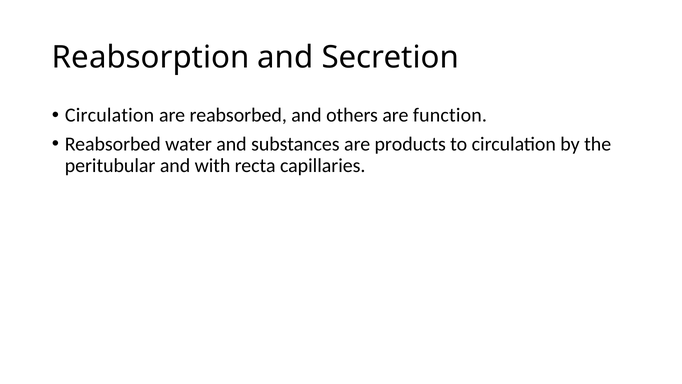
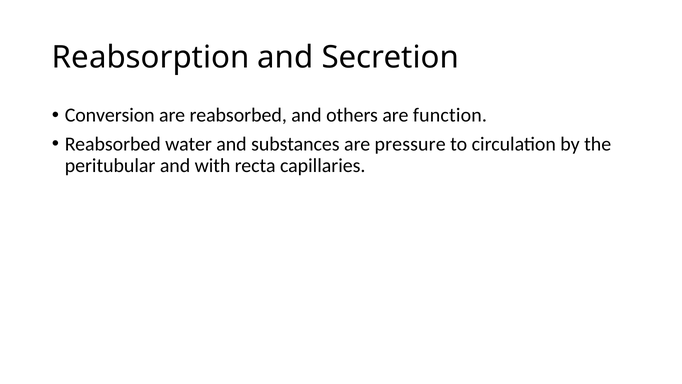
Circulation at (110, 115): Circulation -> Conversion
products: products -> pressure
